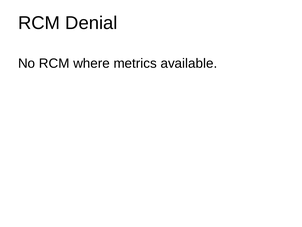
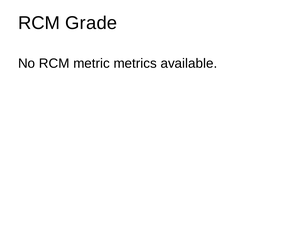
Denial: Denial -> Grade
where: where -> metric
